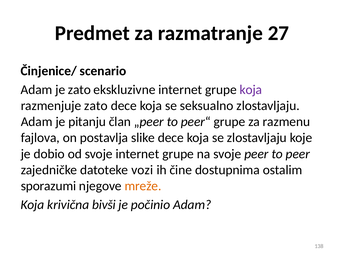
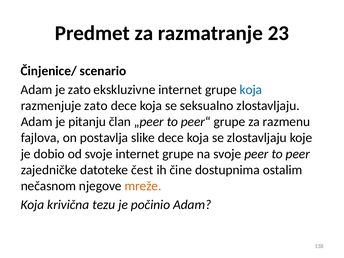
27: 27 -> 23
koja at (251, 90) colour: purple -> blue
vozi: vozi -> čest
sporazumi: sporazumi -> nečasnom
bivši: bivši -> tezu
